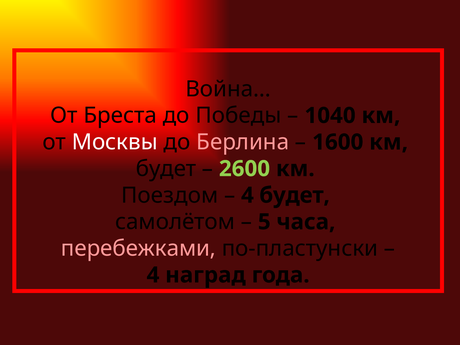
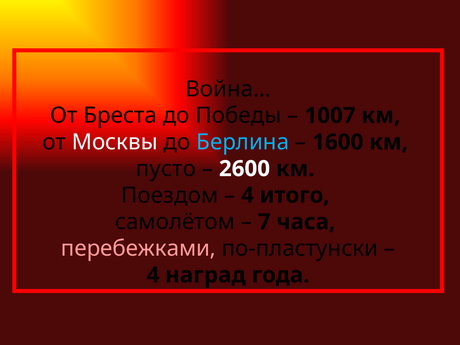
1040: 1040 -> 1007
Берлина colour: pink -> light blue
будет at (166, 169): будет -> пусто
2600 colour: light green -> white
4 будет: будет -> итого
5: 5 -> 7
